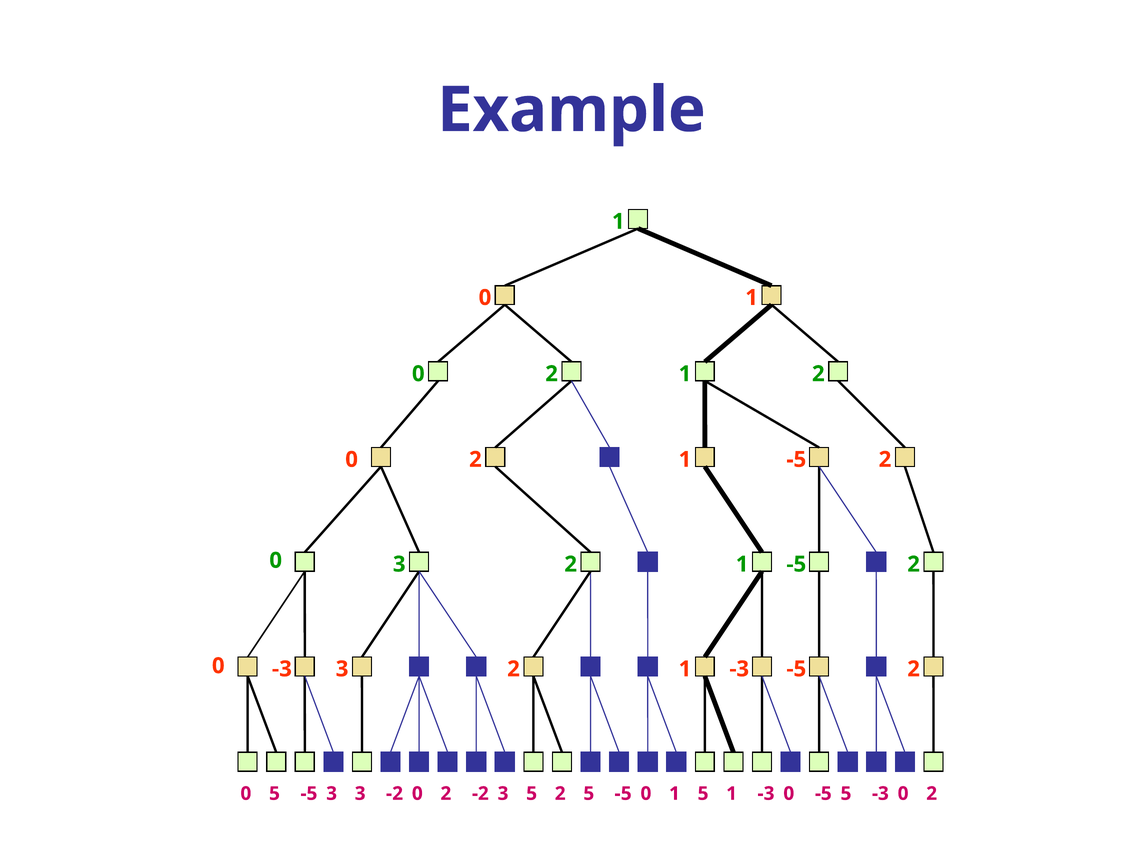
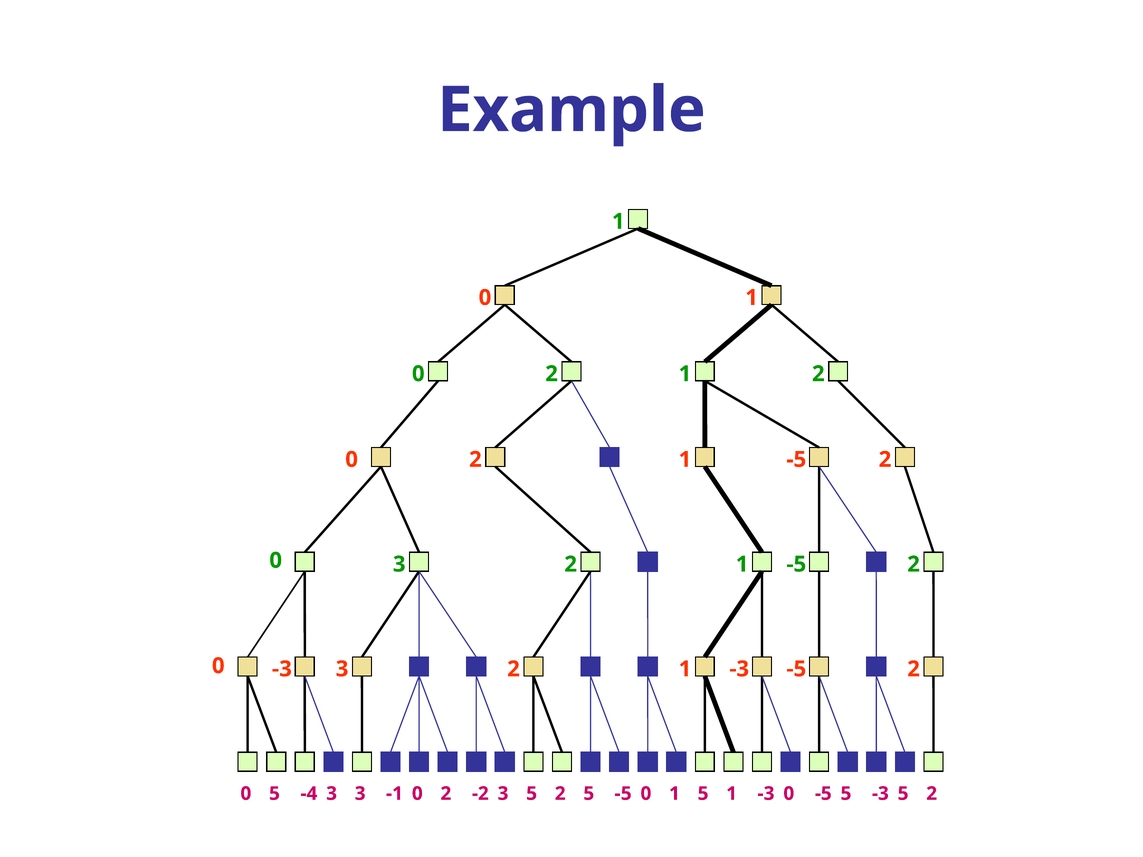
5 -5: -5 -> -4
-2 at (395, 794): -2 -> -1
0 at (903, 794): 0 -> 5
